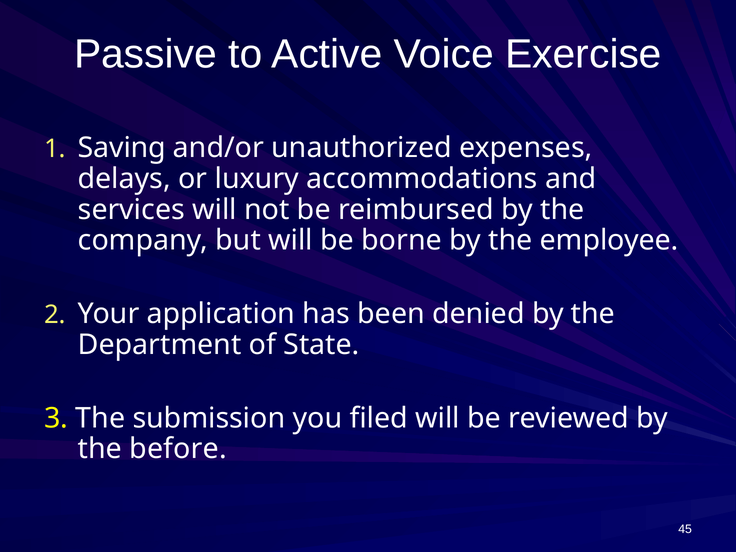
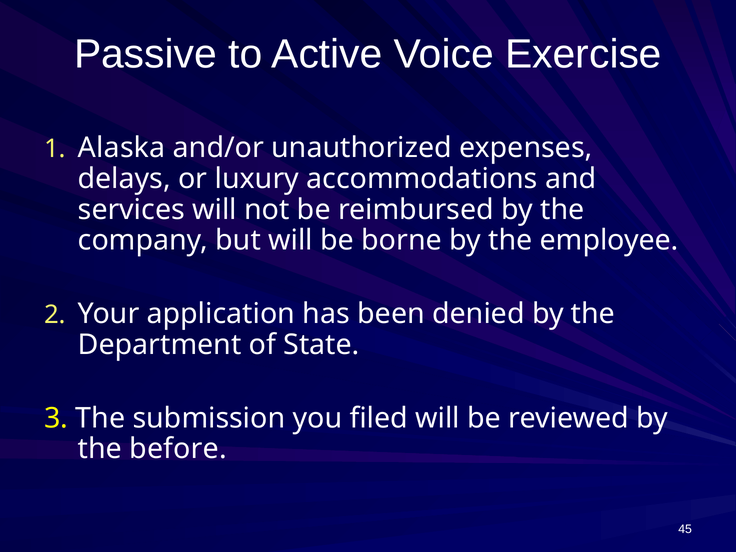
Saving: Saving -> Alaska
